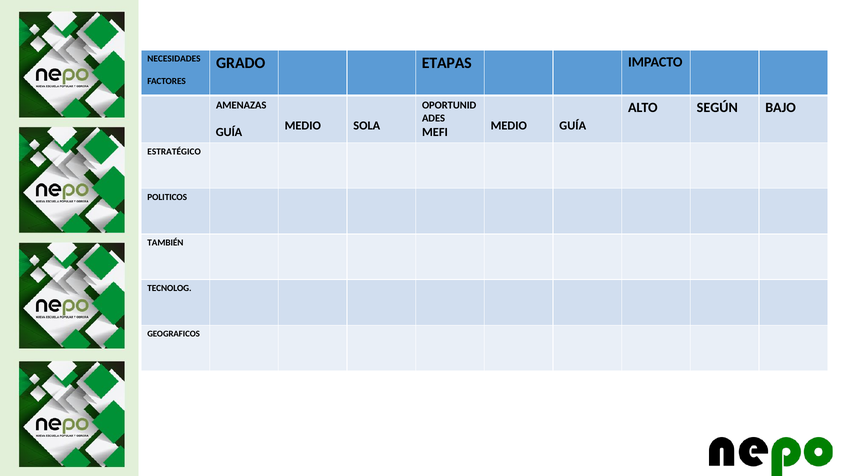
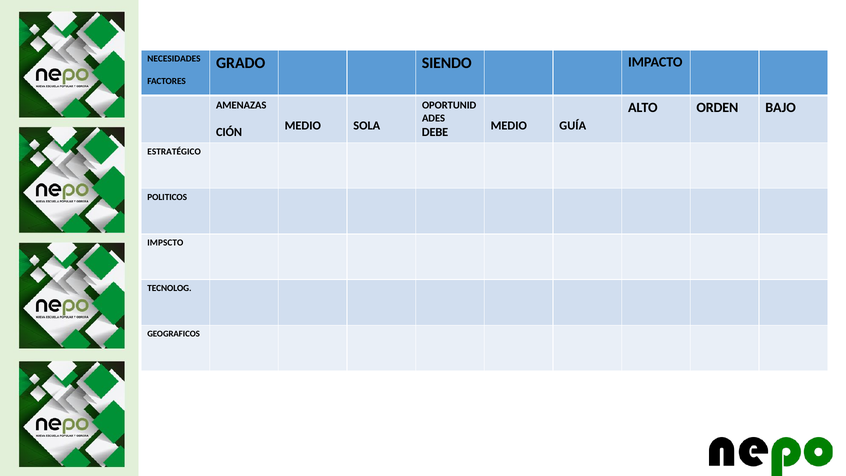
ETAPAS: ETAPAS -> SIENDO
SEGÚN: SEGÚN -> ORDEN
GUÍA at (229, 132): GUÍA -> CIÓN
MEFI: MEFI -> DEBE
TAMBIÉN: TAMBIÉN -> IMPSCTO
